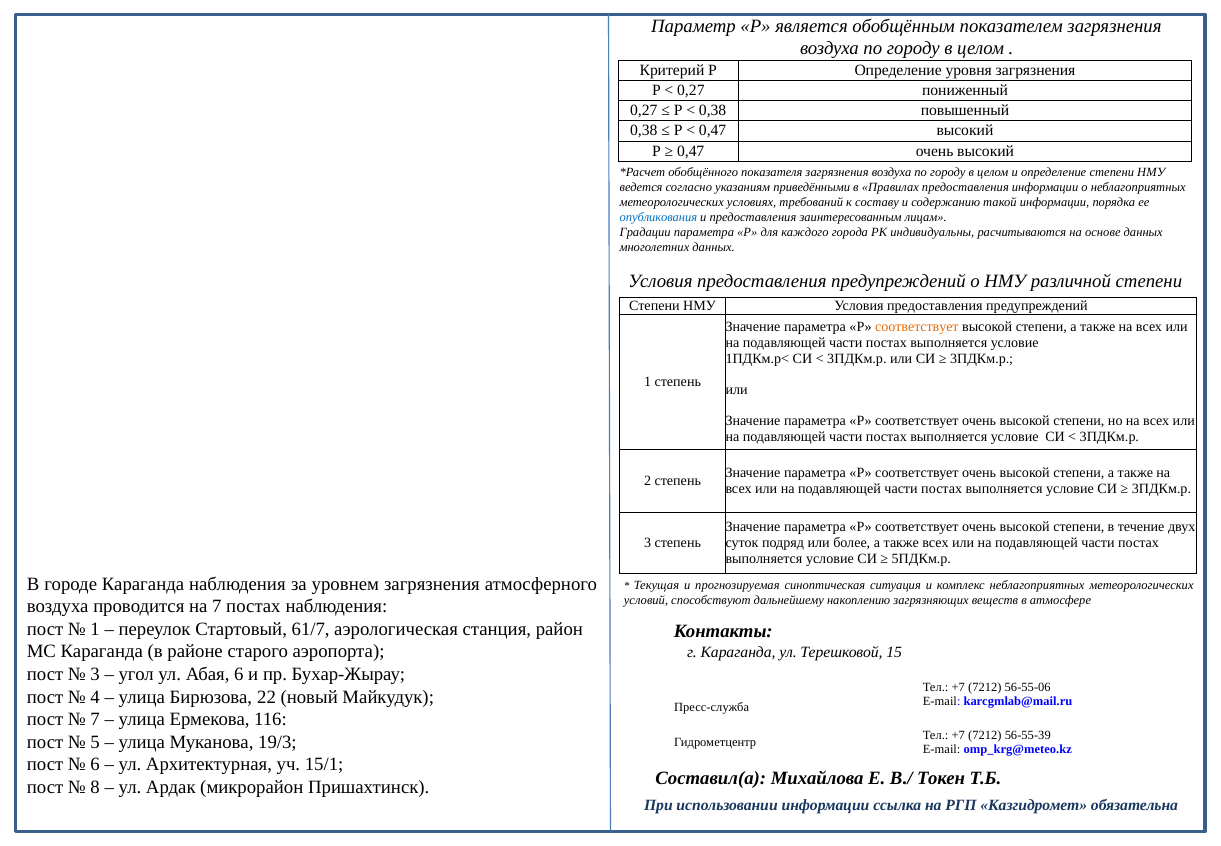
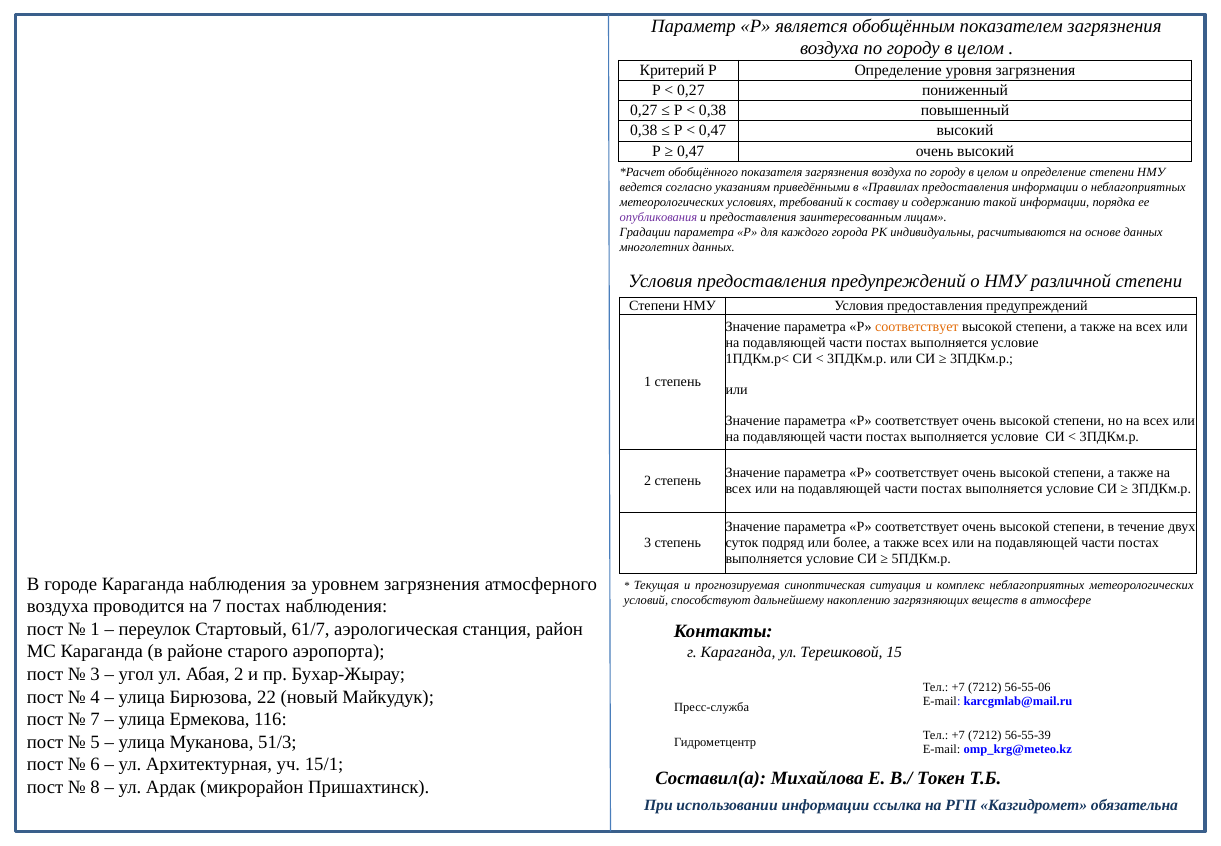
опубликования colour: blue -> purple
Абая 6: 6 -> 2
19/3: 19/3 -> 51/3
